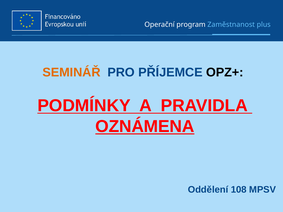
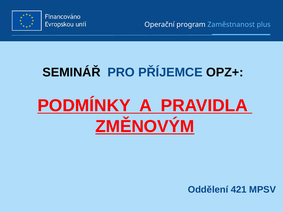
SEMINÁŘ colour: orange -> black
OZNÁMENA: OZNÁMENA -> ZMĚNOVÝM
108: 108 -> 421
